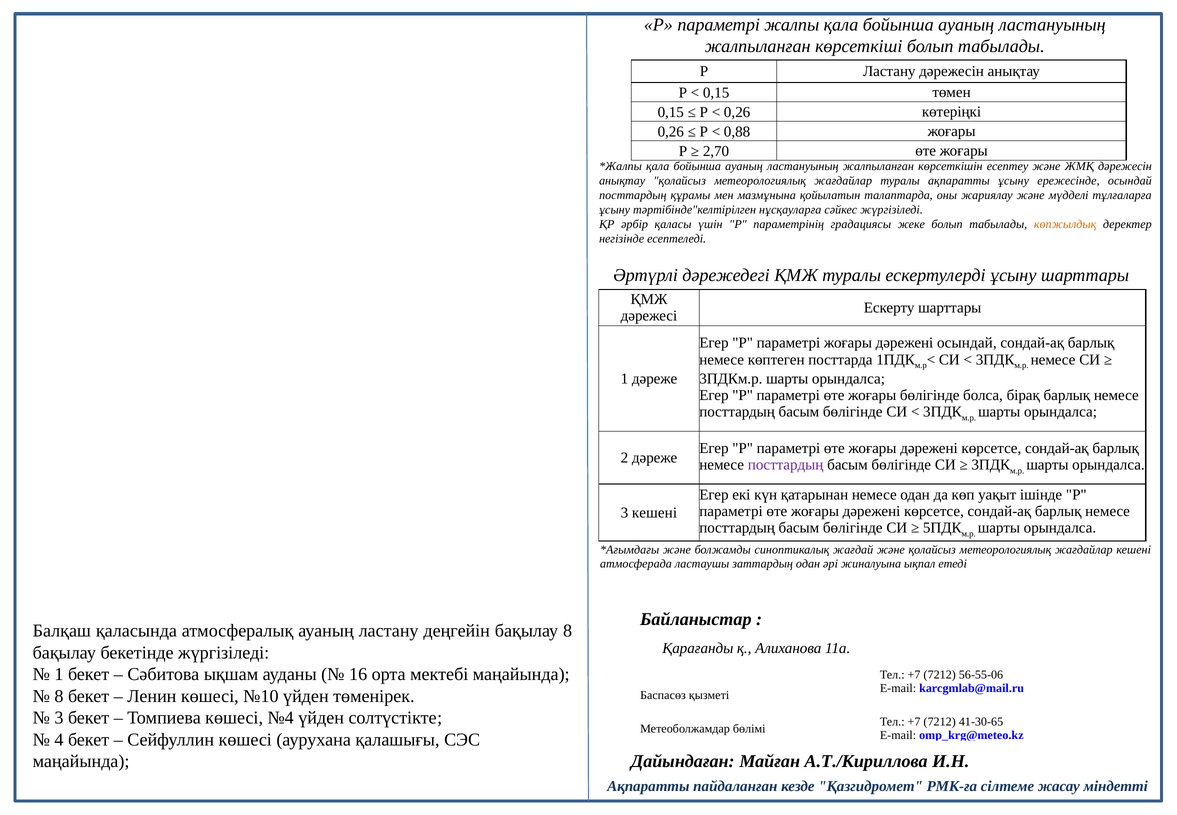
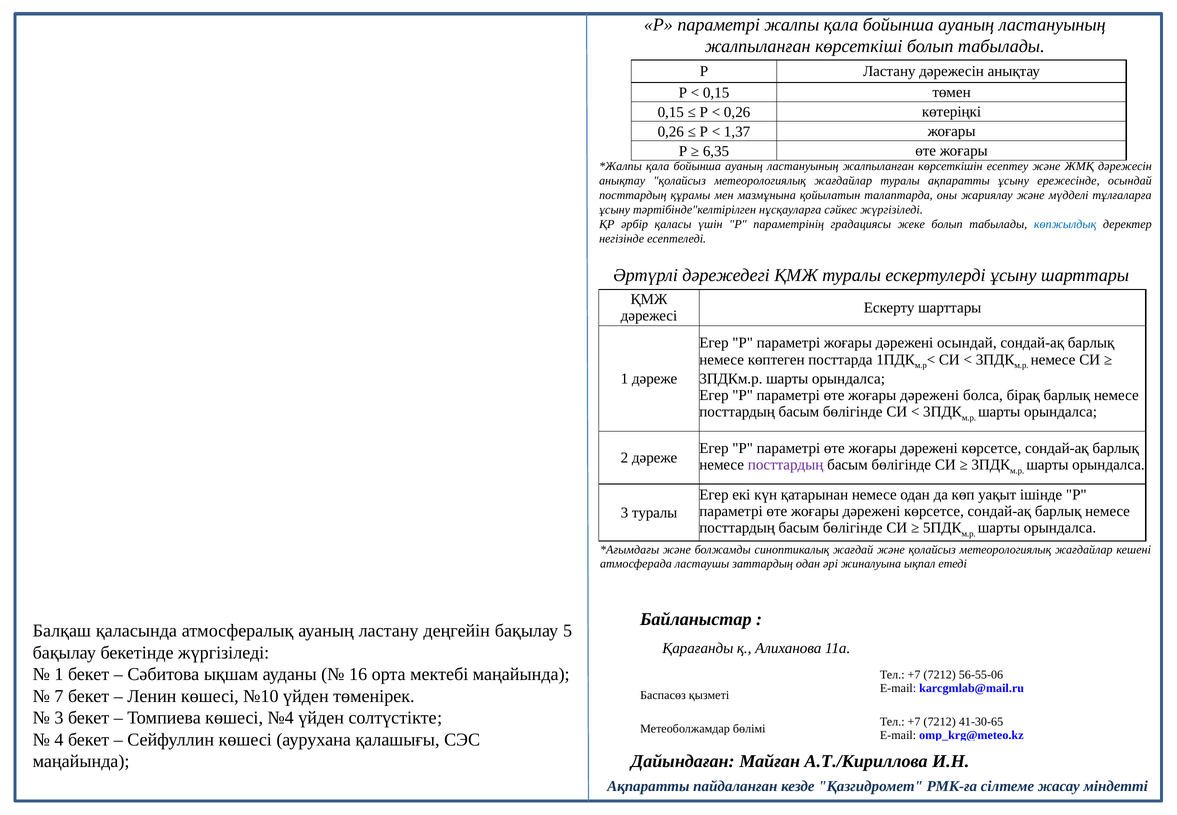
0,88: 0,88 -> 1,37
2,70: 2,70 -> 6,35
көпжылдық colour: orange -> blue
бөлігінде at (930, 395): бөлігінде -> дәрежені
3 кешені: кешені -> туралы
бақылау 8: 8 -> 5
8 at (59, 696): 8 -> 7
